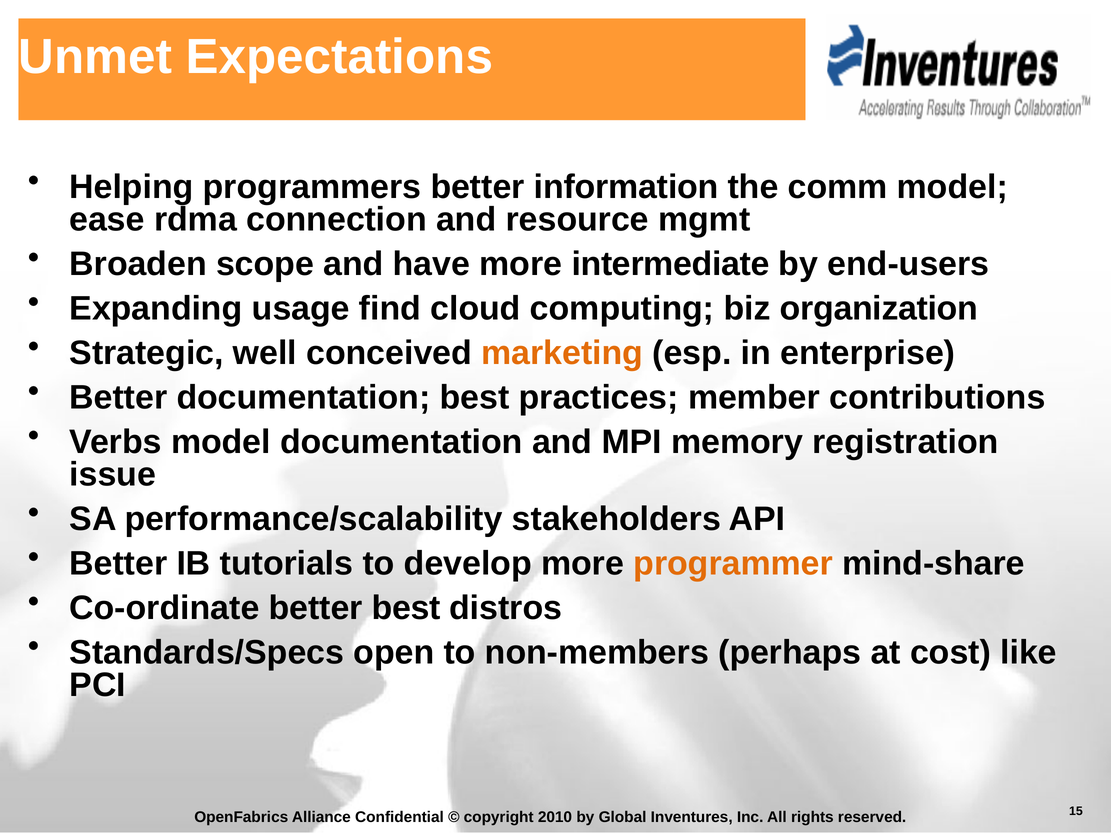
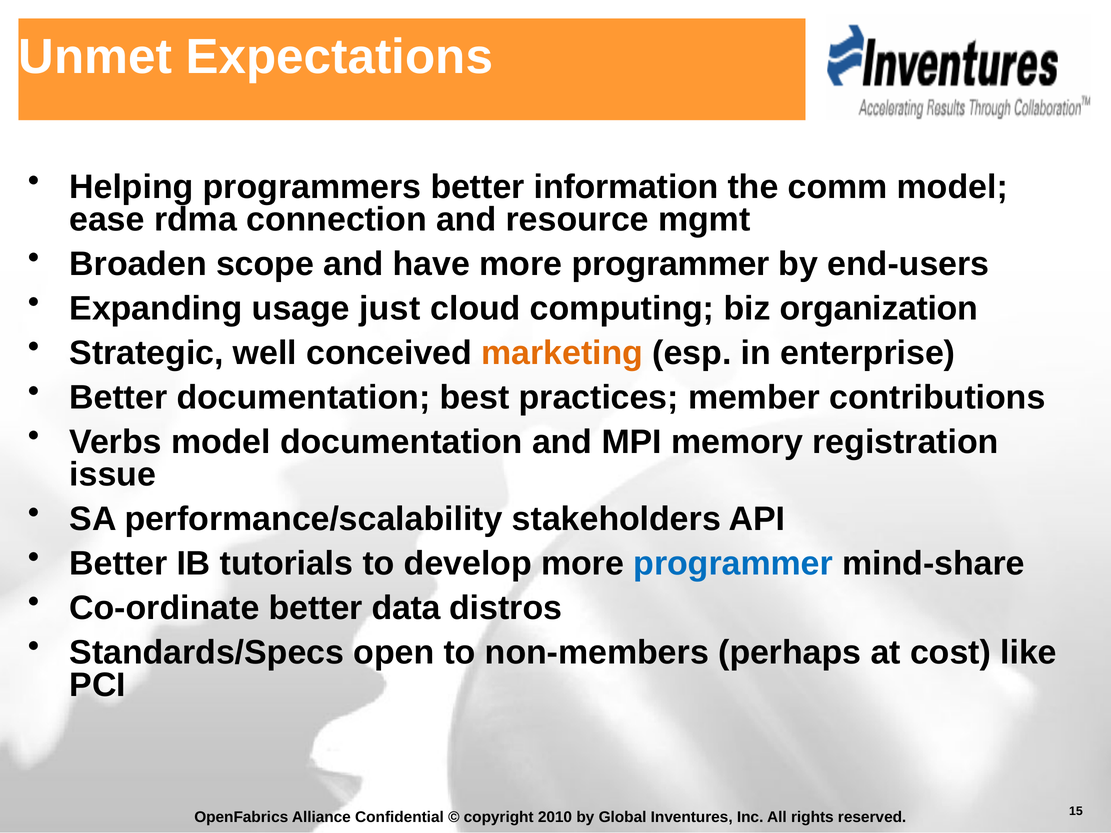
have more intermediate: intermediate -> programmer
find: find -> just
programmer at (733, 564) colour: orange -> blue
better best: best -> data
